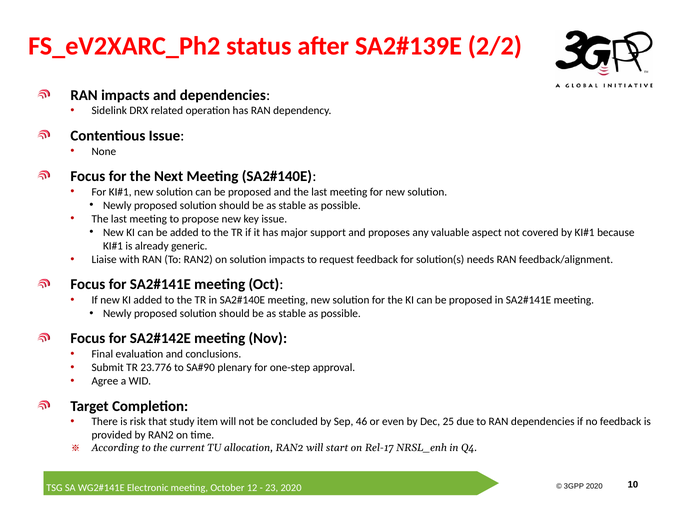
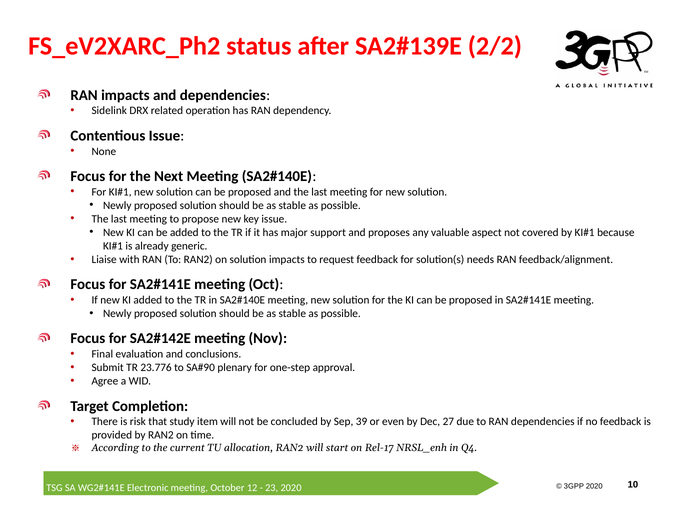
46: 46 -> 39
25: 25 -> 27
